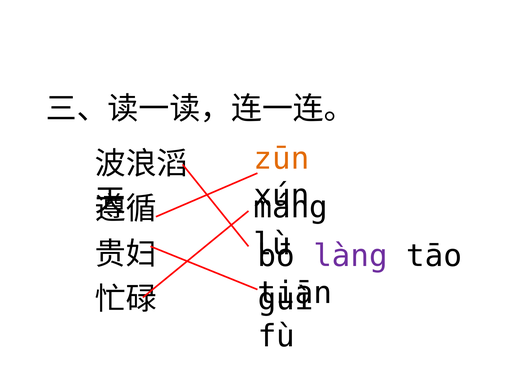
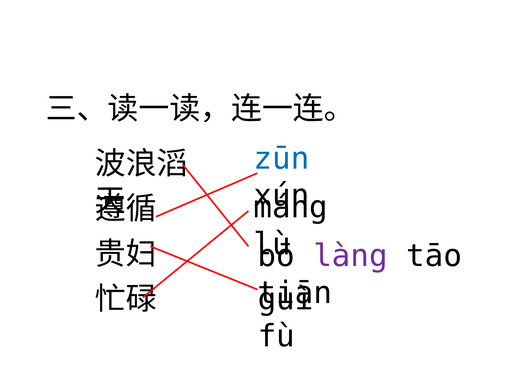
zūn colour: orange -> blue
